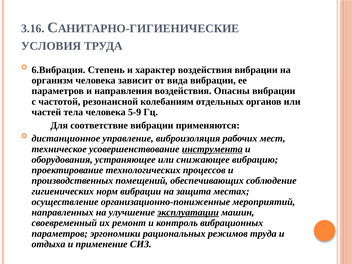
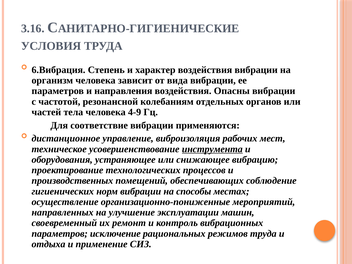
5-9: 5-9 -> 4-9
защита: защита -> способы
эксплуатации underline: present -> none
эргономики: эргономики -> исключение
